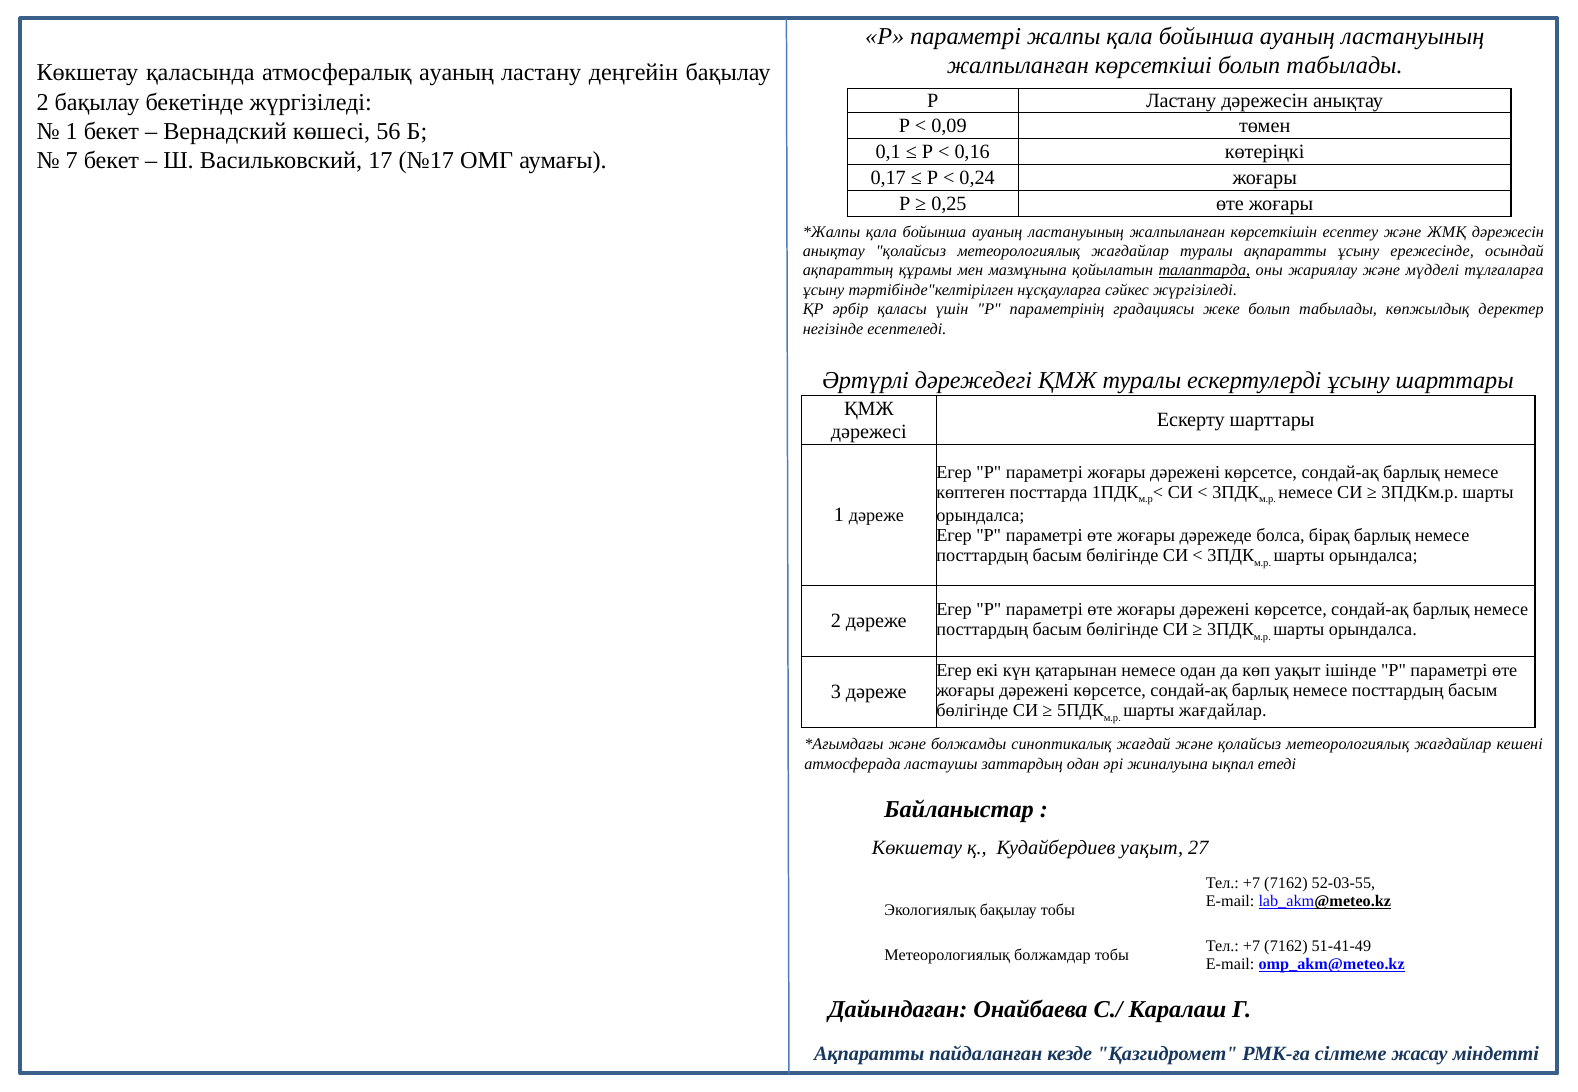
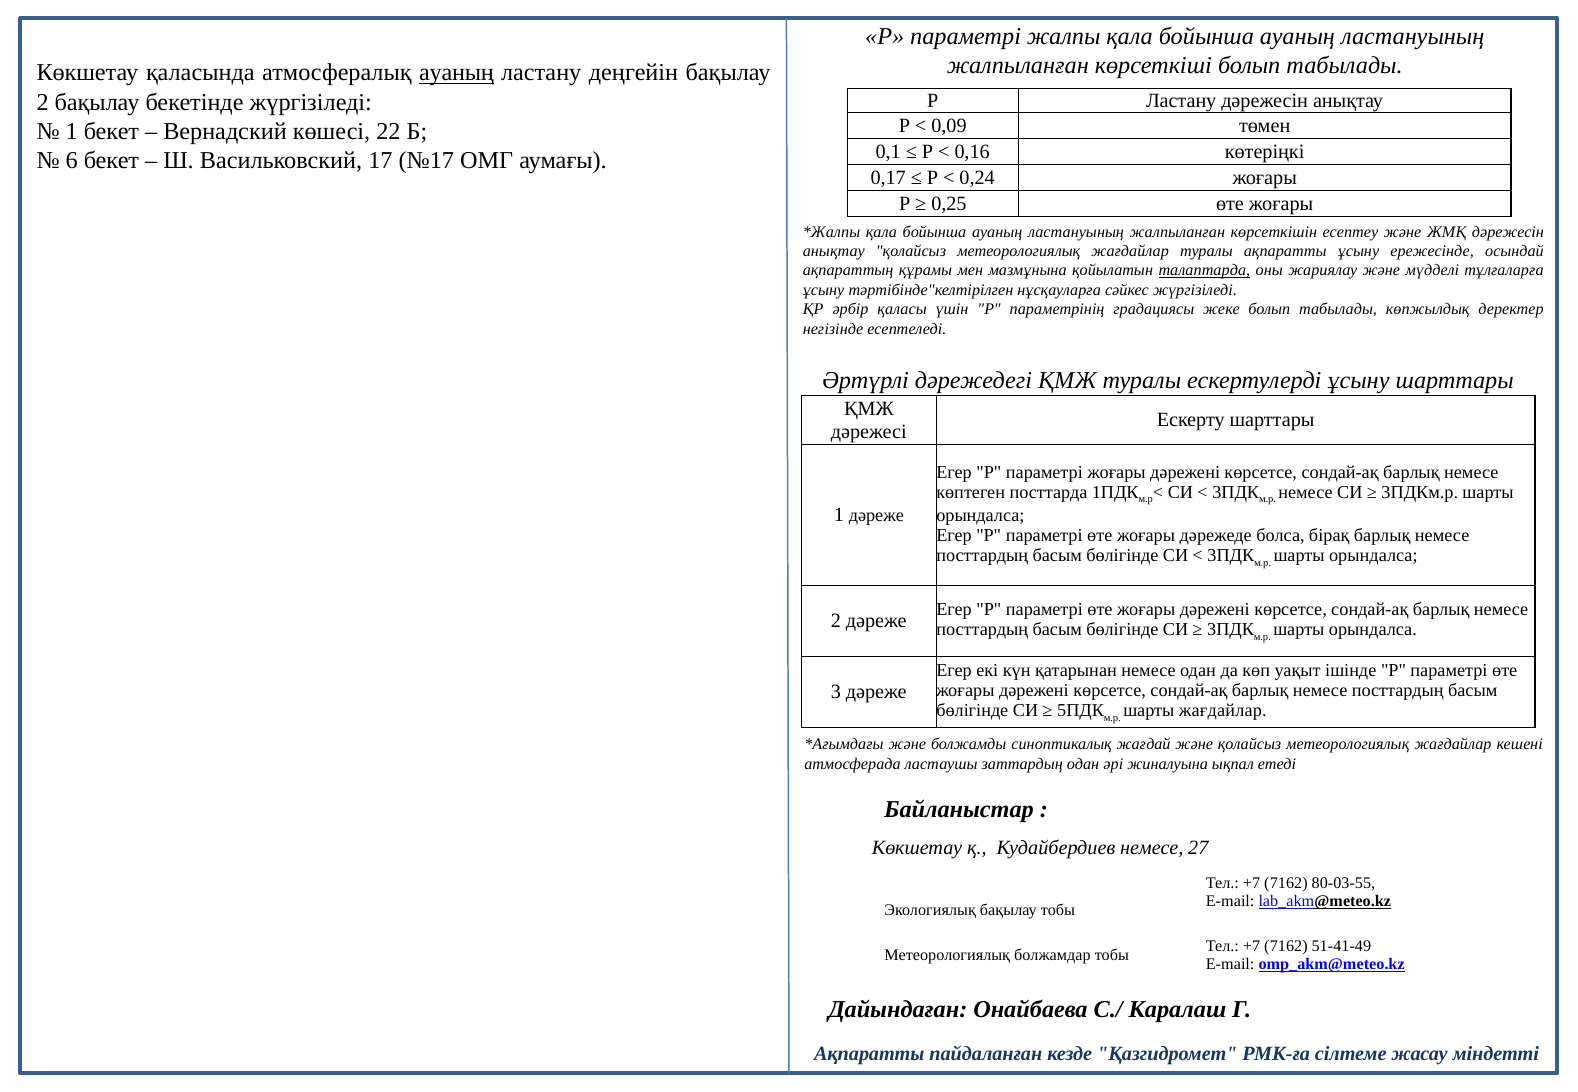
ауаның at (456, 73) underline: none -> present
56: 56 -> 22
7: 7 -> 6
Кудайбердиев уақыт: уақыт -> немесе
52-03-55: 52-03-55 -> 80-03-55
